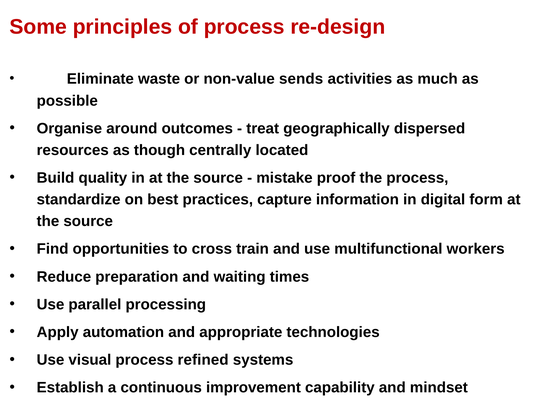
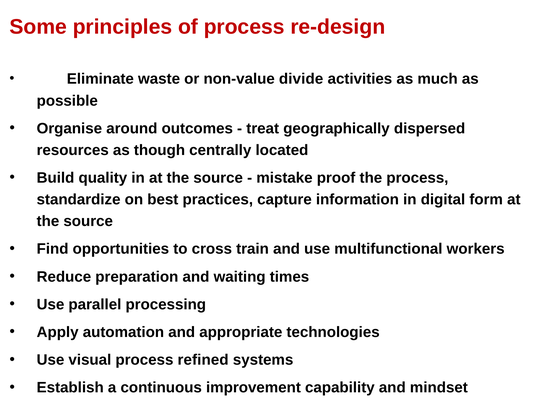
sends: sends -> divide
